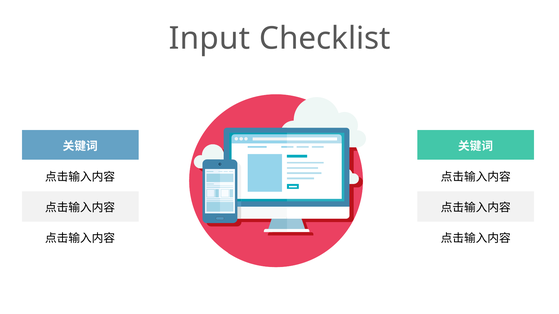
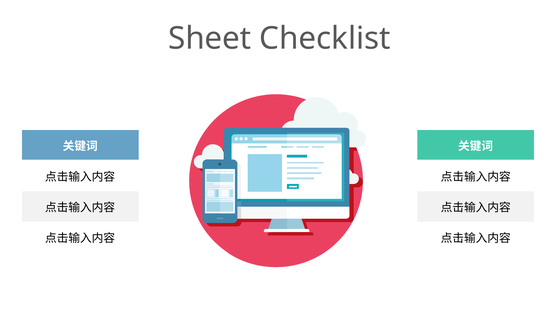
Input: Input -> Sheet
